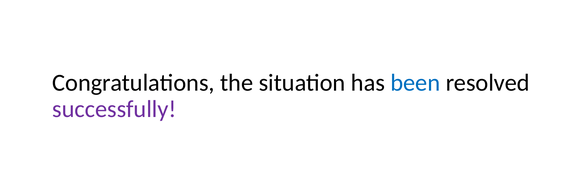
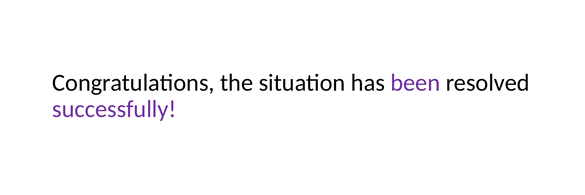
been colour: blue -> purple
